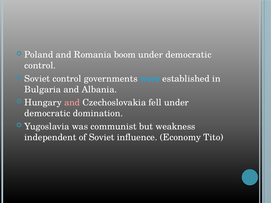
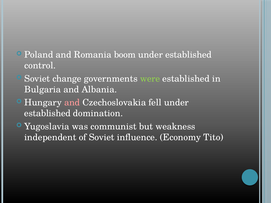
democratic at (188, 55): democratic -> established
Soviet control: control -> change
were colour: light blue -> light green
democratic at (47, 114): democratic -> established
